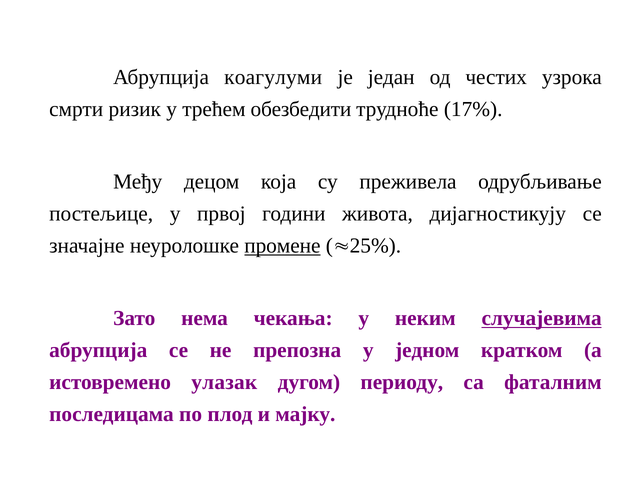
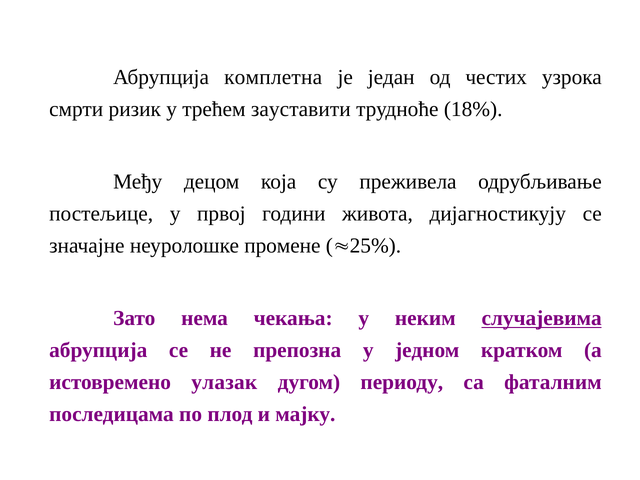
коагулуми: коагулуми -> комплетна
обезбедити: обезбедити -> зауставити
17%: 17% -> 18%
промене underline: present -> none
